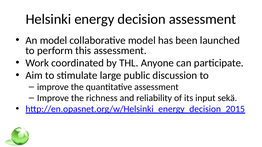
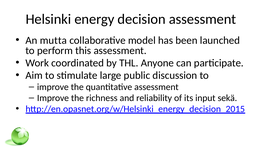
An model: model -> mutta
